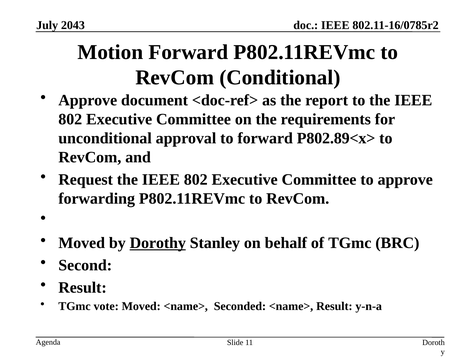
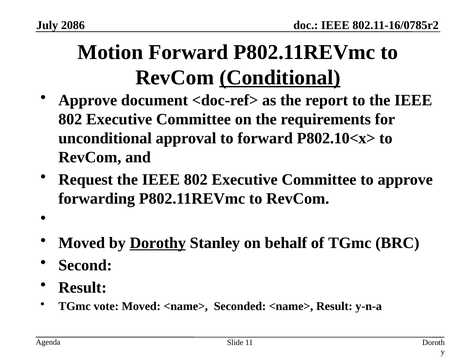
2043: 2043 -> 2086
Conditional underline: none -> present
P802.89<x>: P802.89<x> -> P802.10<x>
